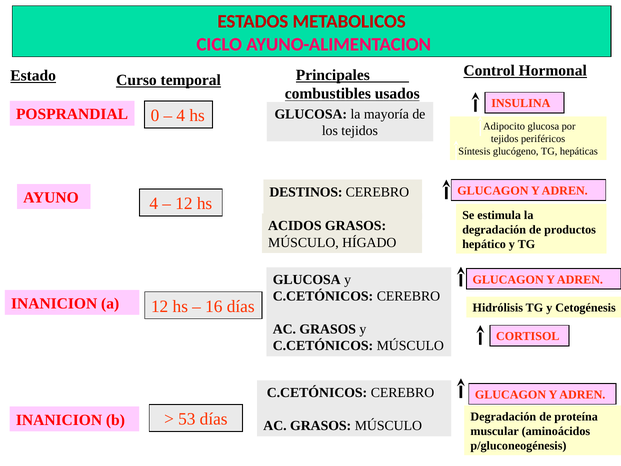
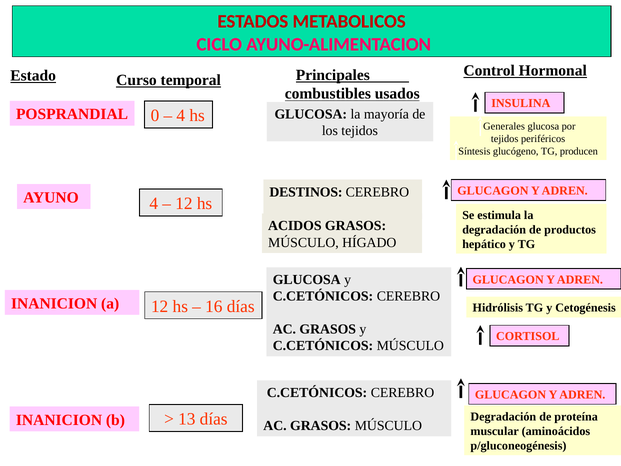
Adipocito: Adipocito -> Generales
hepáticas: hepáticas -> producen
53: 53 -> 13
